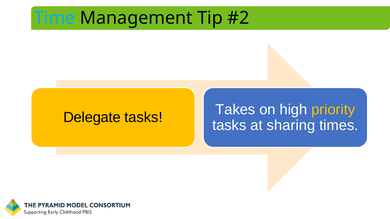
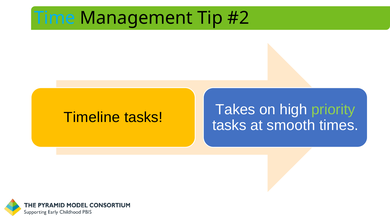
priority colour: yellow -> light green
Delegate: Delegate -> Timeline
sharing: sharing -> smooth
